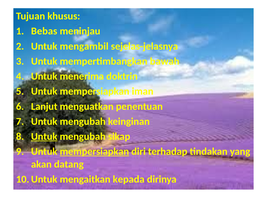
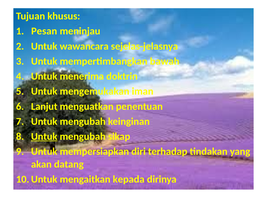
Bebas: Bebas -> Pesan
mengambil: mengambil -> wawancara
mempersiapkan at (95, 91): mempersiapkan -> mengemukakan
mempersiapkan at (94, 152) underline: present -> none
